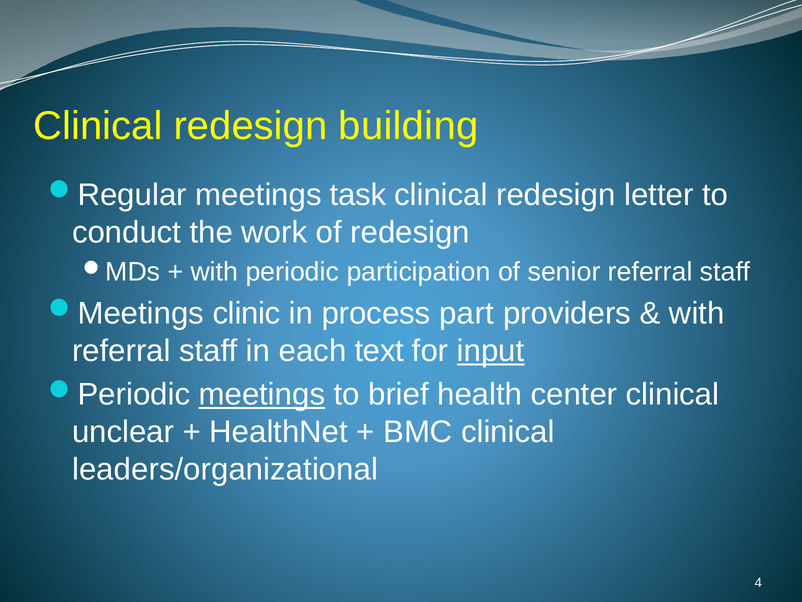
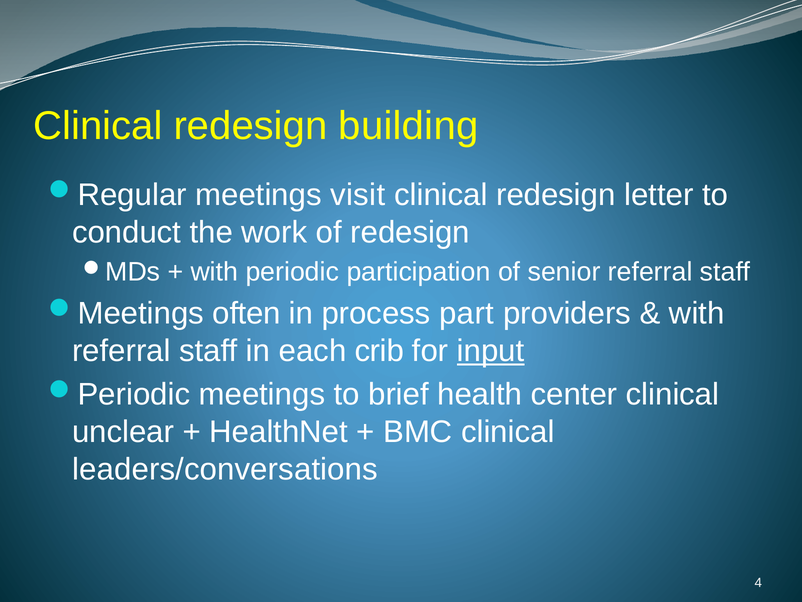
task: task -> visit
clinic: clinic -> often
text: text -> crib
meetings at (262, 394) underline: present -> none
leaders/organizational: leaders/organizational -> leaders/conversations
